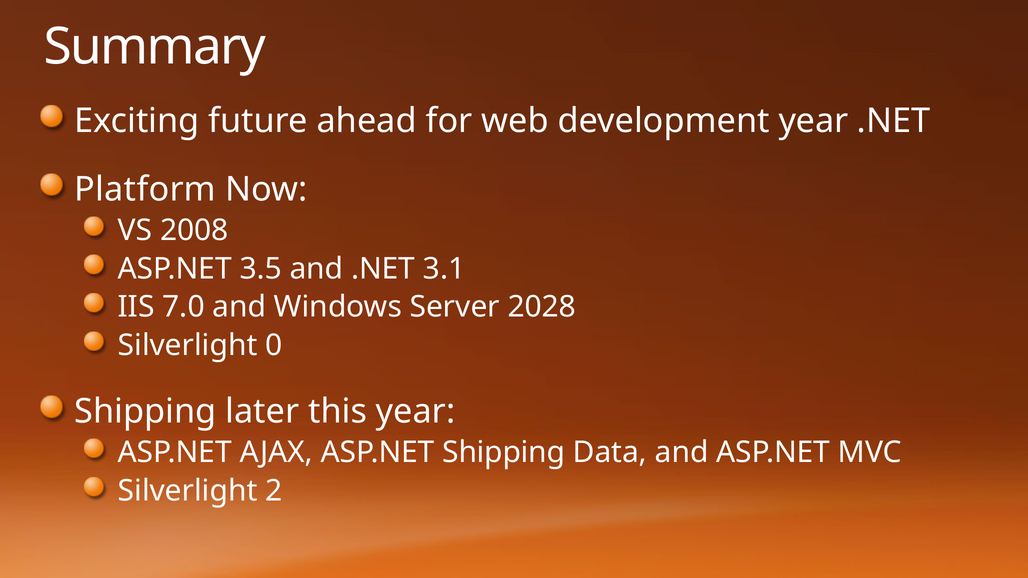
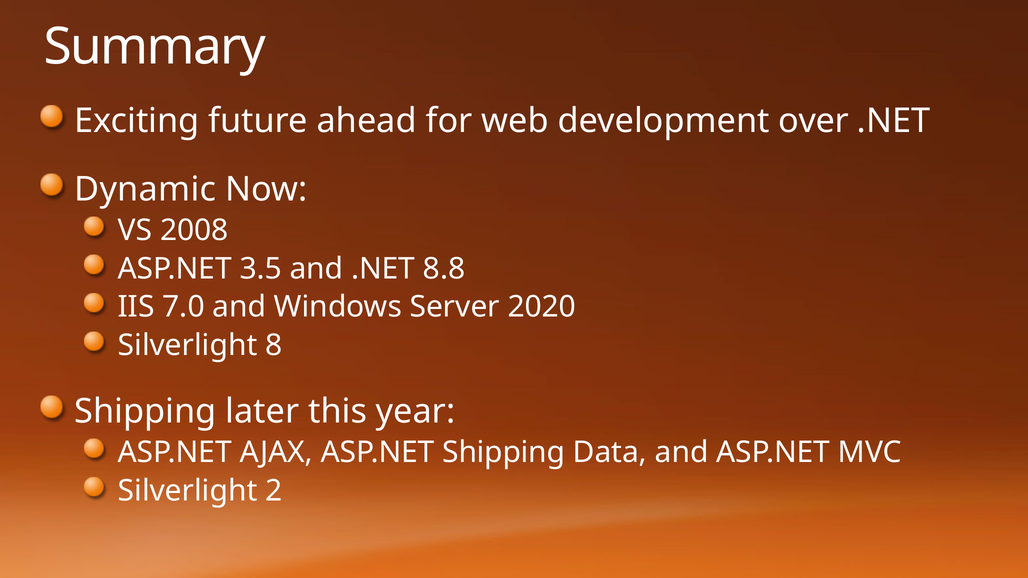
development year: year -> over
Platform: Platform -> Dynamic
3.1: 3.1 -> 8.8
2028: 2028 -> 2020
0: 0 -> 8
